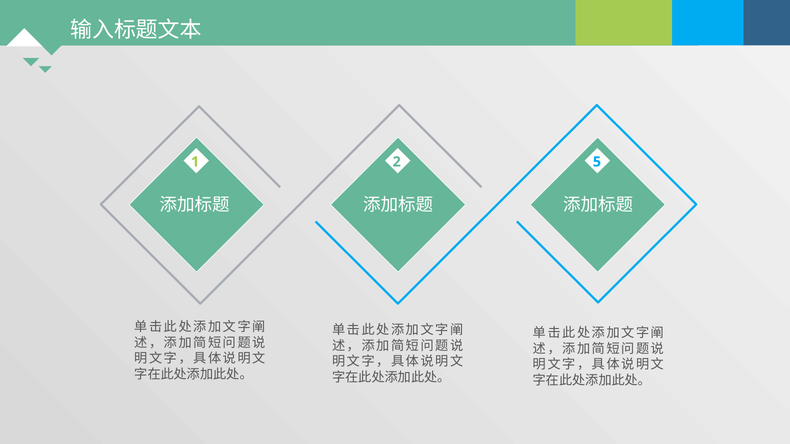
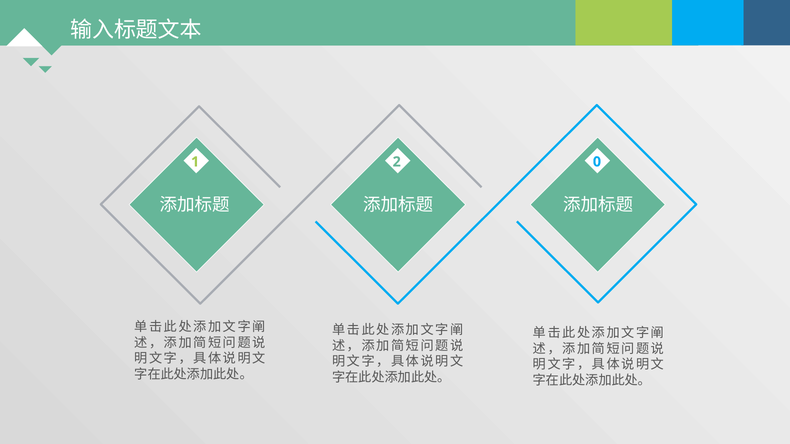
5: 5 -> 0
